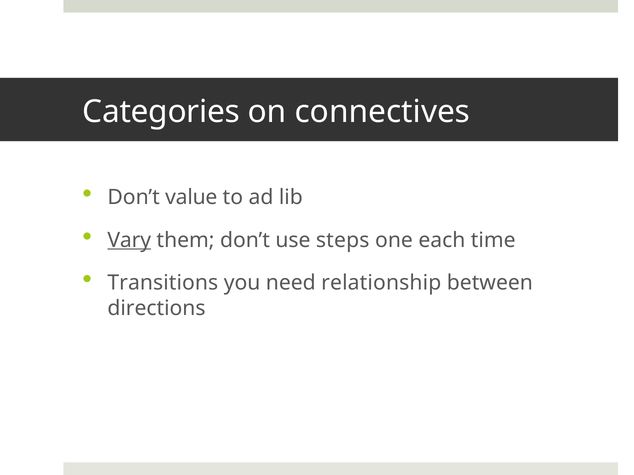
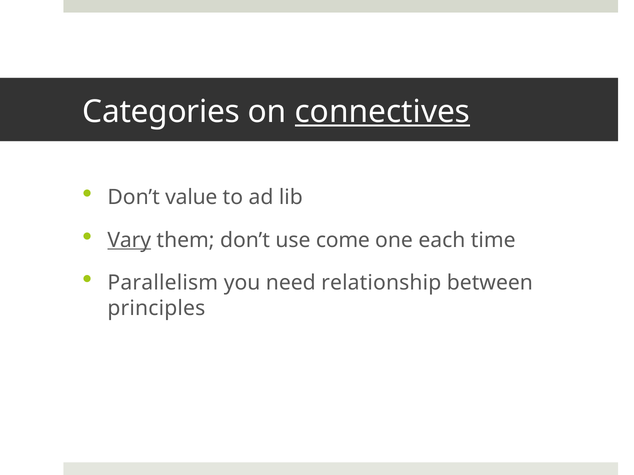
connectives underline: none -> present
steps: steps -> come
Transitions: Transitions -> Parallelism
directions: directions -> principles
